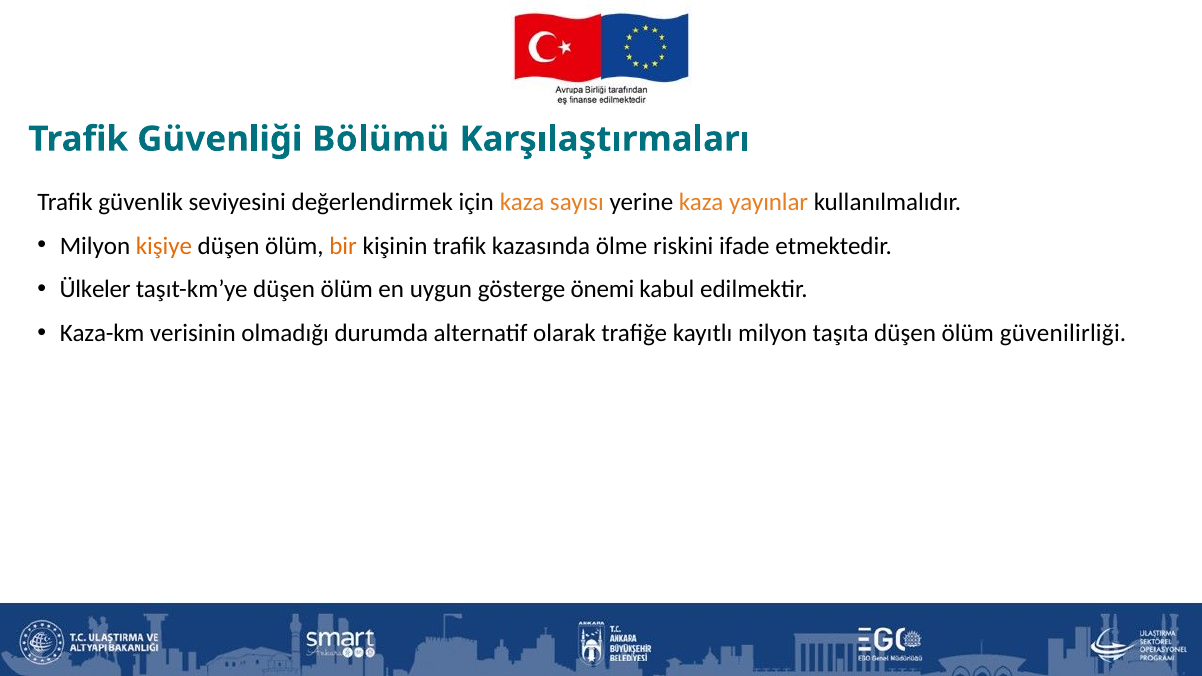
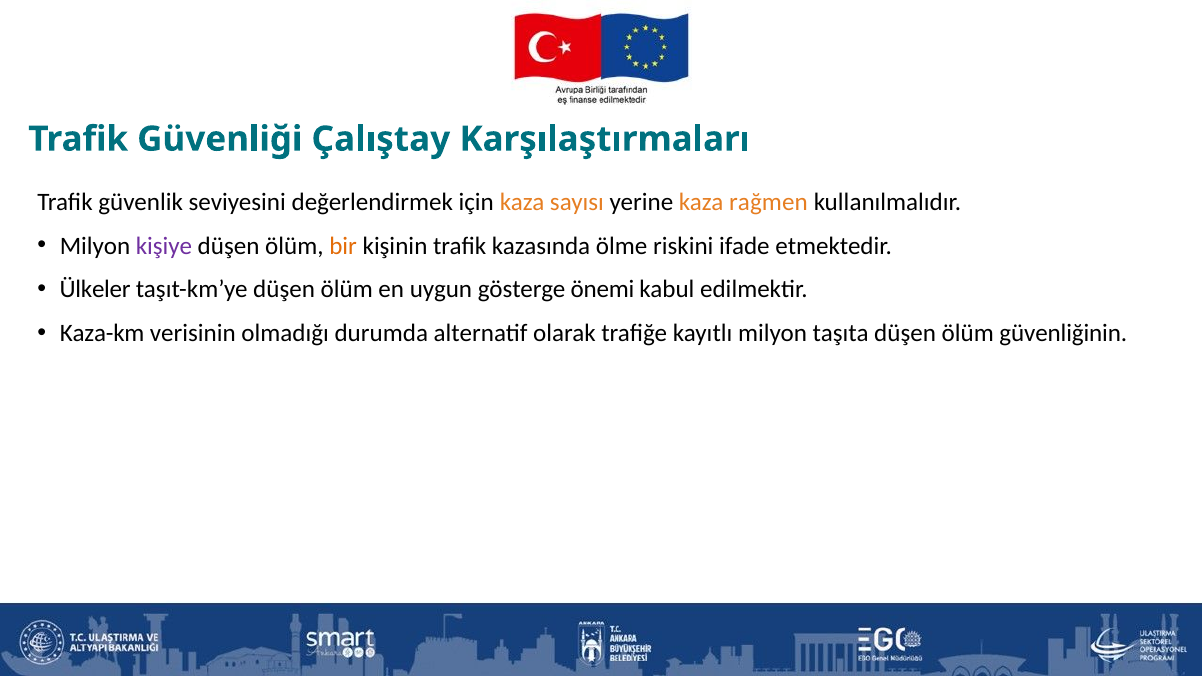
Bölümü: Bölümü -> Çalıştay
yayınlar: yayınlar -> rağmen
kişiye colour: orange -> purple
güvenilirliği: güvenilirliği -> güvenliğinin
